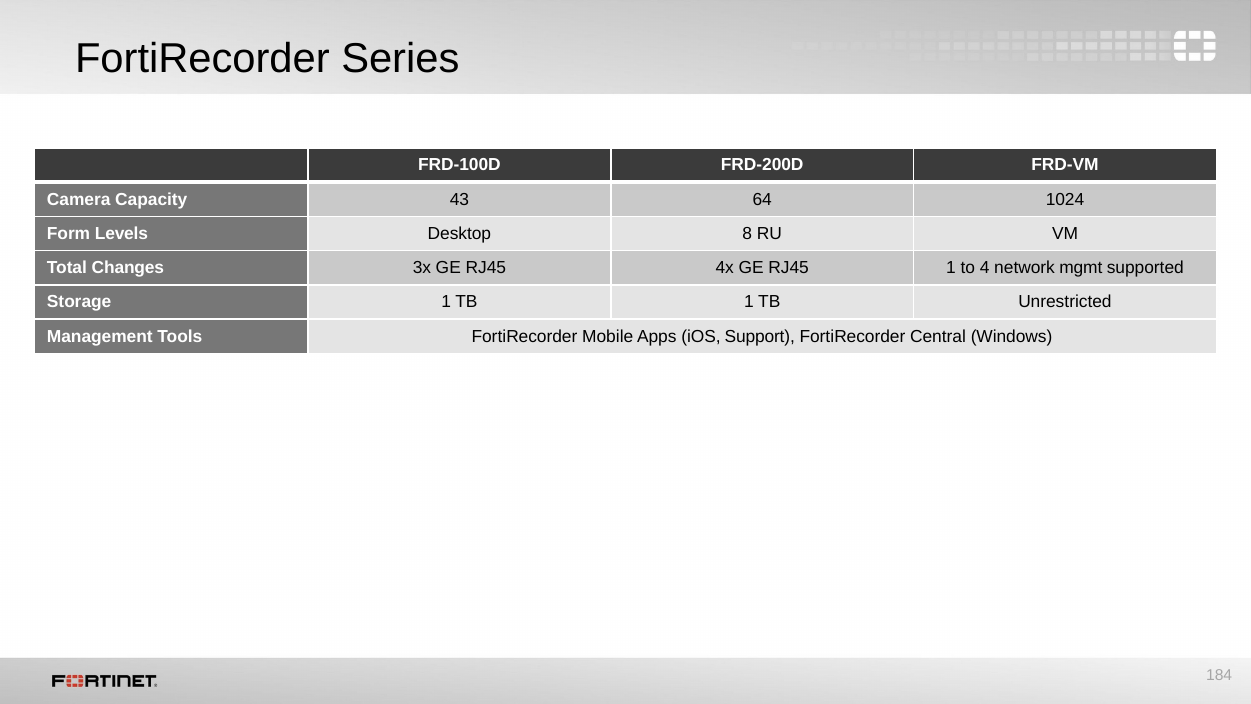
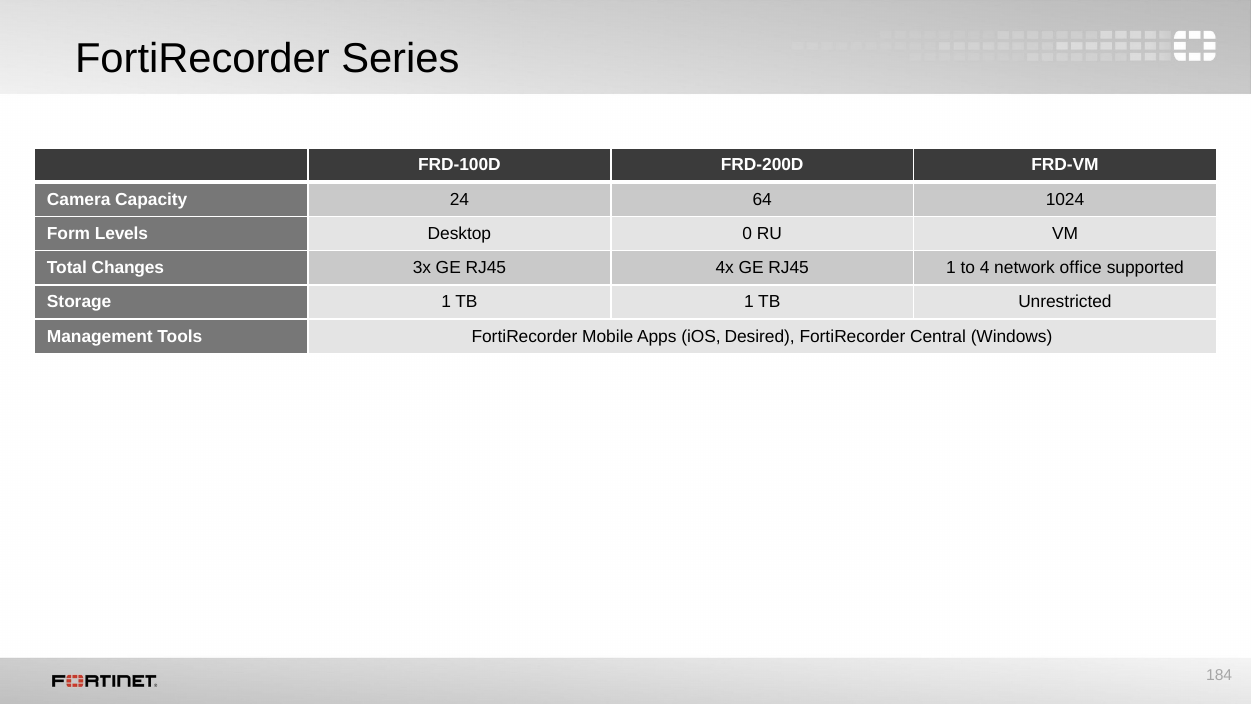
43: 43 -> 24
8: 8 -> 0
mgmt: mgmt -> office
Support: Support -> Desired
